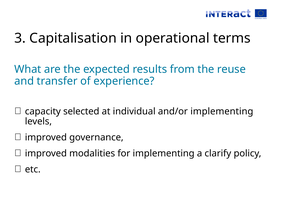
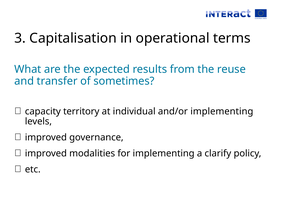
experience: experience -> sometimes
selected: selected -> territory
